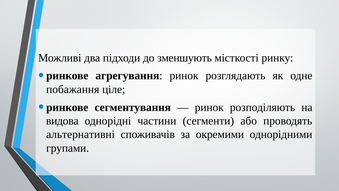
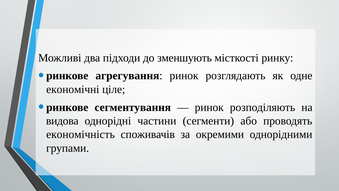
побажання: побажання -> економічні
альтернативні: альтернативні -> економічність
